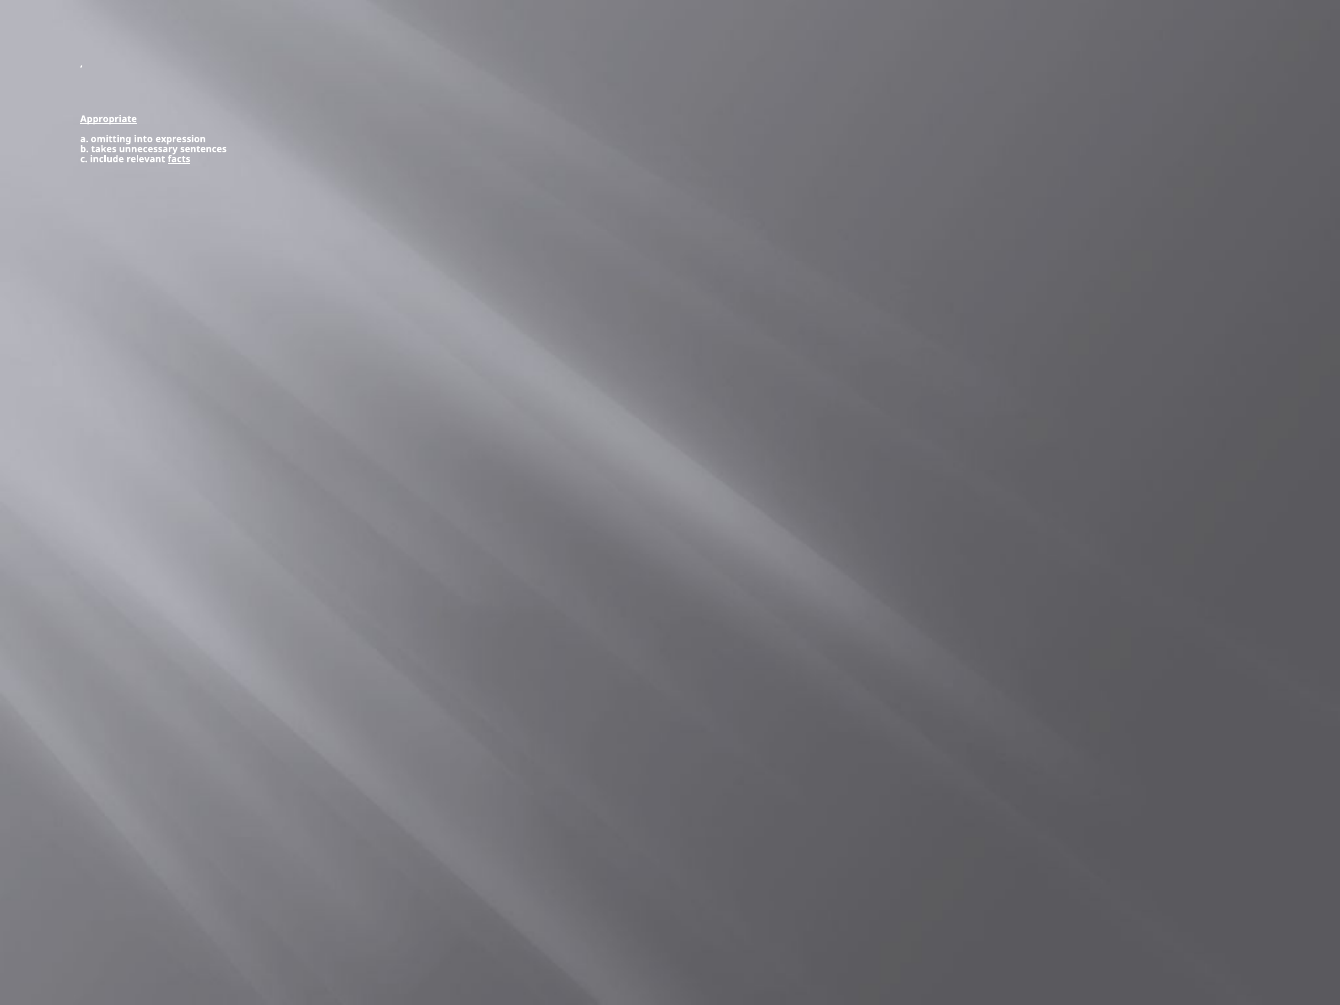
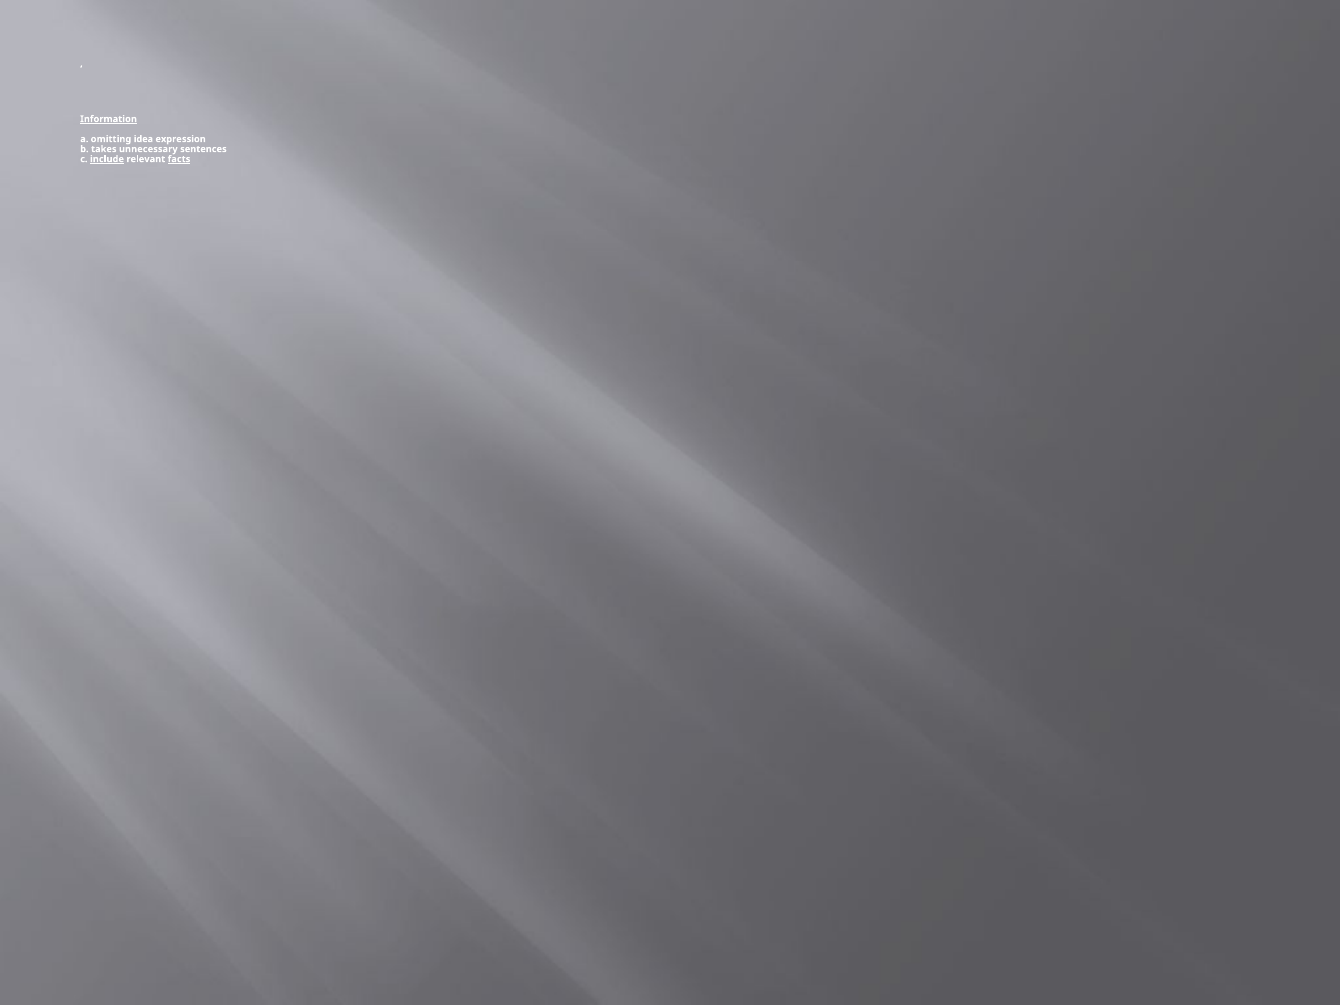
Appropriate: Appropriate -> Information
into: into -> idea
include underline: none -> present
